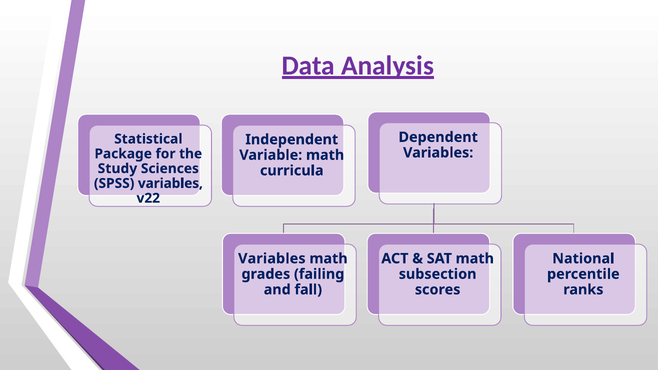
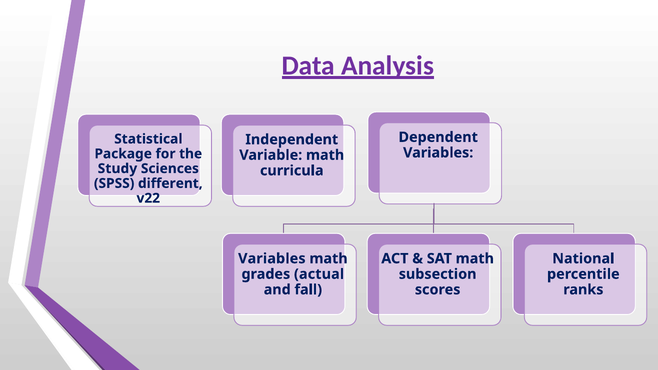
SPSS variables: variables -> different
failing: failing -> actual
